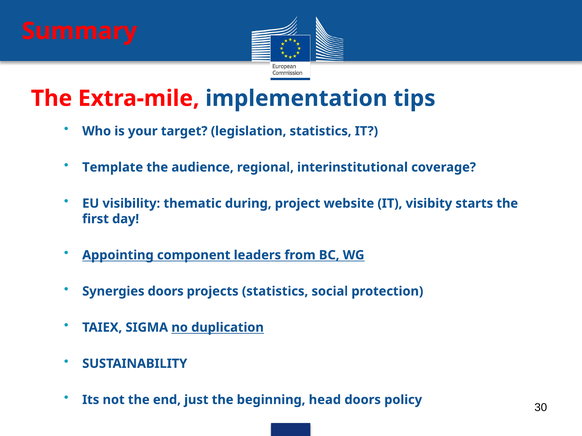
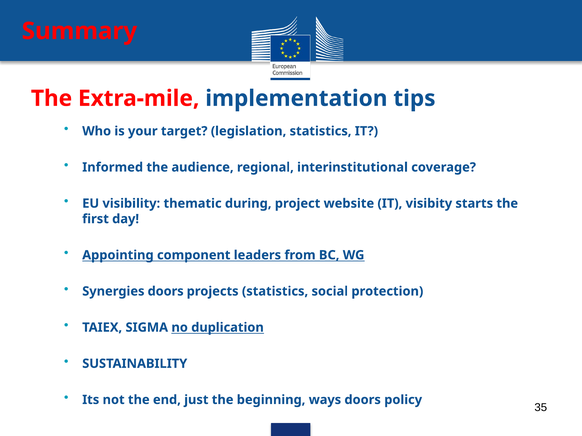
Template: Template -> Informed
head: head -> ways
30: 30 -> 35
